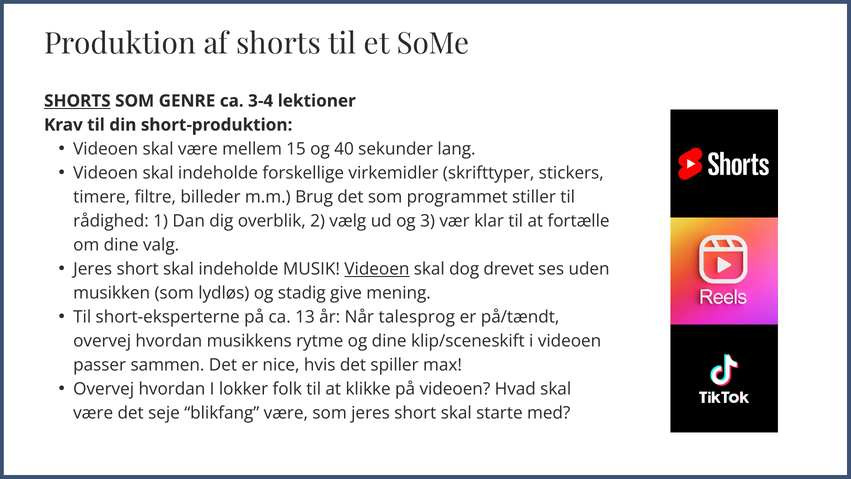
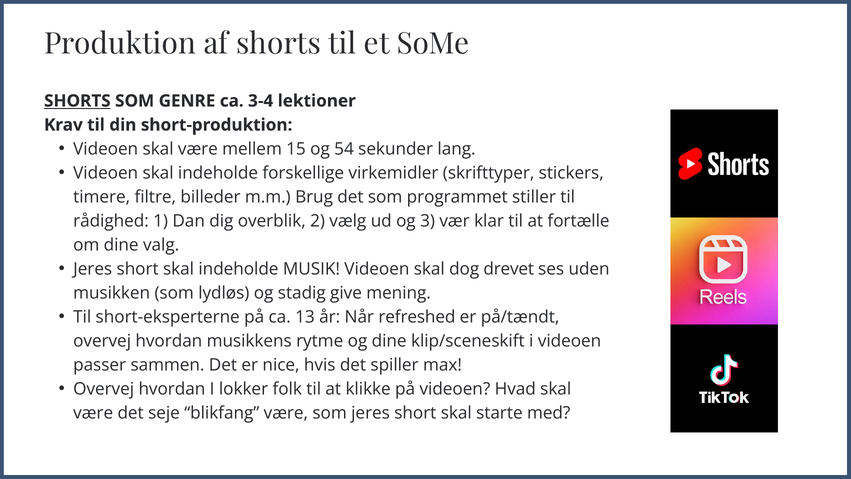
40: 40 -> 54
Videoen at (377, 269) underline: present -> none
talesprog: talesprog -> refreshed
